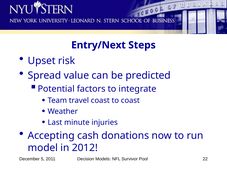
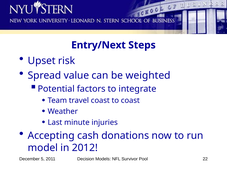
predicted: predicted -> weighted
